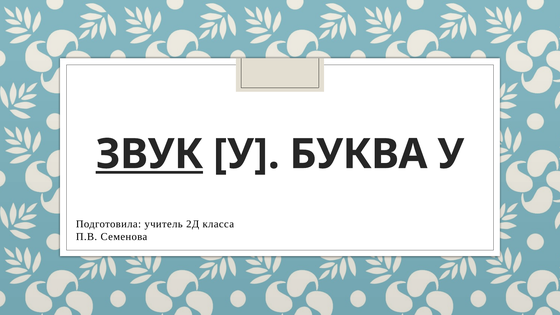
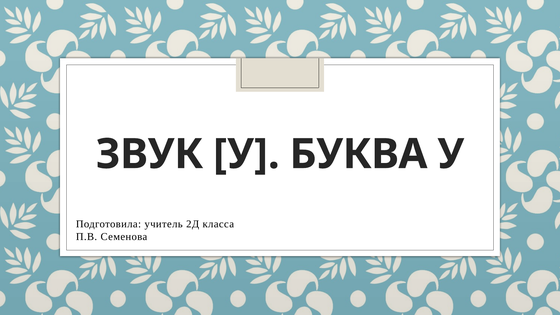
ЗВУК underline: present -> none
